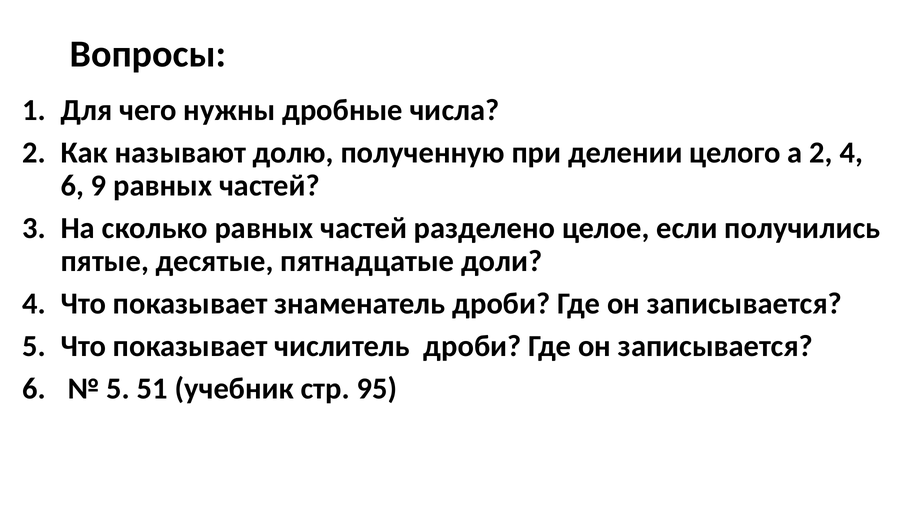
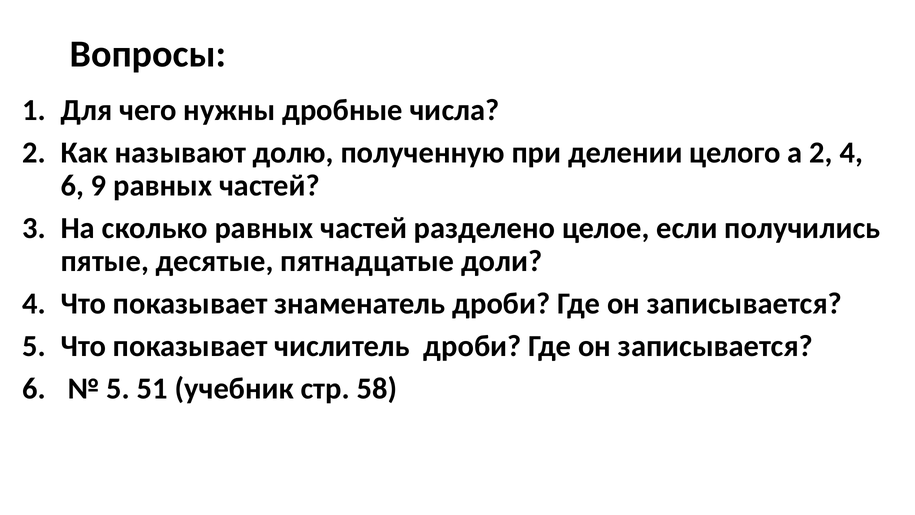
95: 95 -> 58
